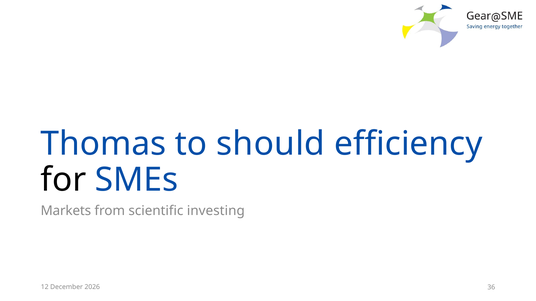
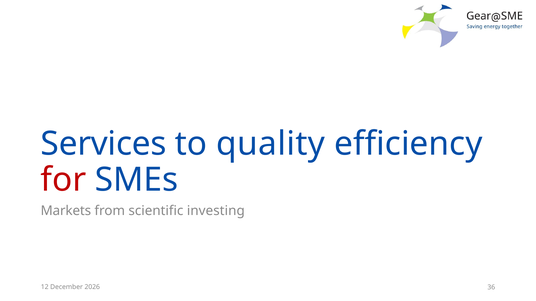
Thomas: Thomas -> Services
should: should -> quality
for colour: black -> red
